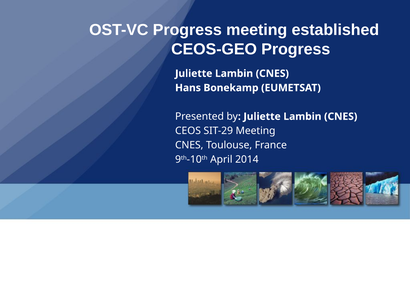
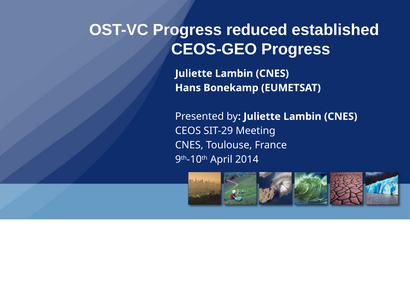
Progress meeting: meeting -> reduced
